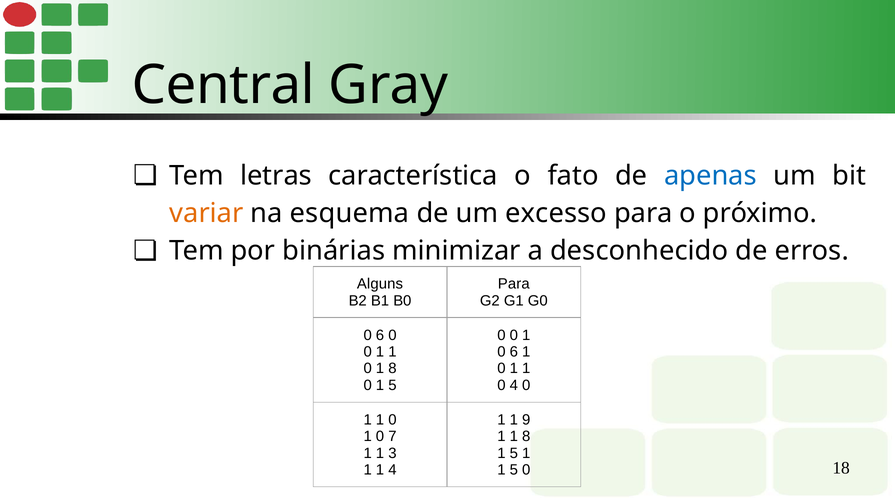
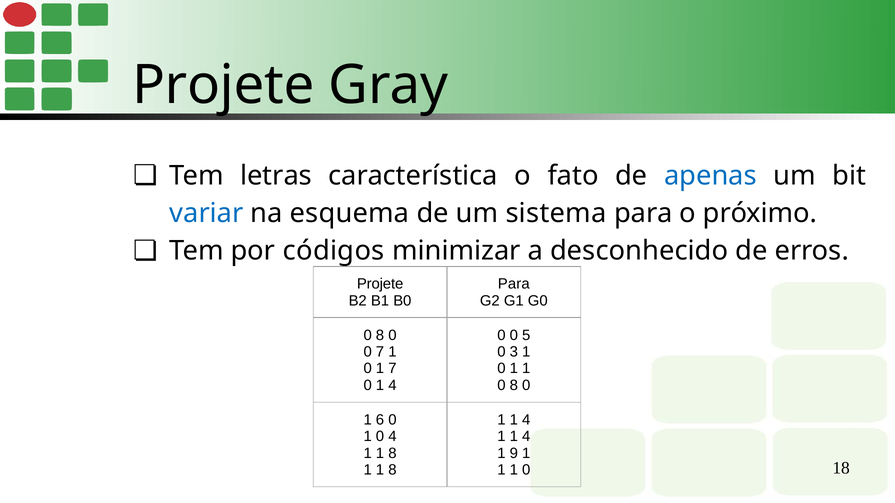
Central at (223, 85): Central -> Projete
variar colour: orange -> blue
excesso: excesso -> sistema
binárias: binárias -> códigos
Alguns at (380, 284): Alguns -> Projete
6 at (380, 335): 6 -> 8
1 at (526, 335): 1 -> 5
1 at (380, 352): 1 -> 7
6 at (514, 352): 6 -> 3
0 1 8: 8 -> 7
0 1 5: 5 -> 4
4 at (514, 386): 4 -> 8
1 at (380, 420): 1 -> 6
9 at (526, 420): 9 -> 4
0 7: 7 -> 4
8 at (526, 437): 8 -> 4
3 at (392, 454): 3 -> 8
5 at (514, 454): 5 -> 9
4 at (392, 470): 4 -> 8
5 at (514, 470): 5 -> 1
